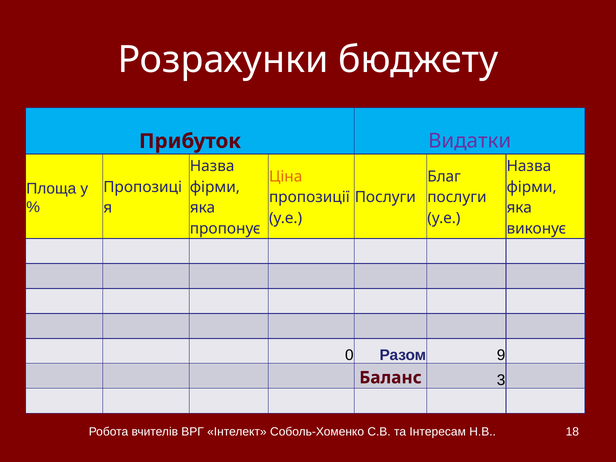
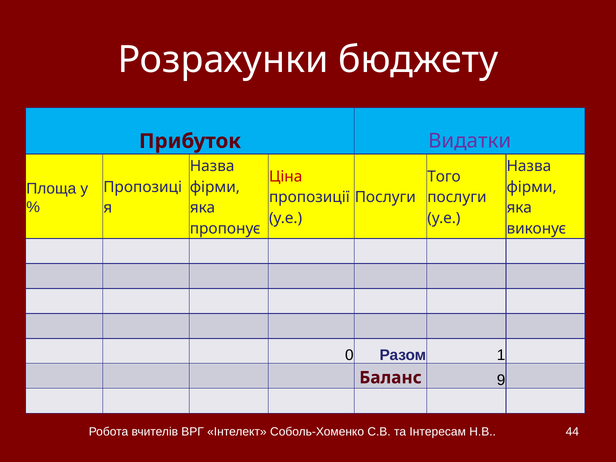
Ціна colour: orange -> red
Благ: Благ -> Того
9: 9 -> 1
3: 3 -> 9
18: 18 -> 44
